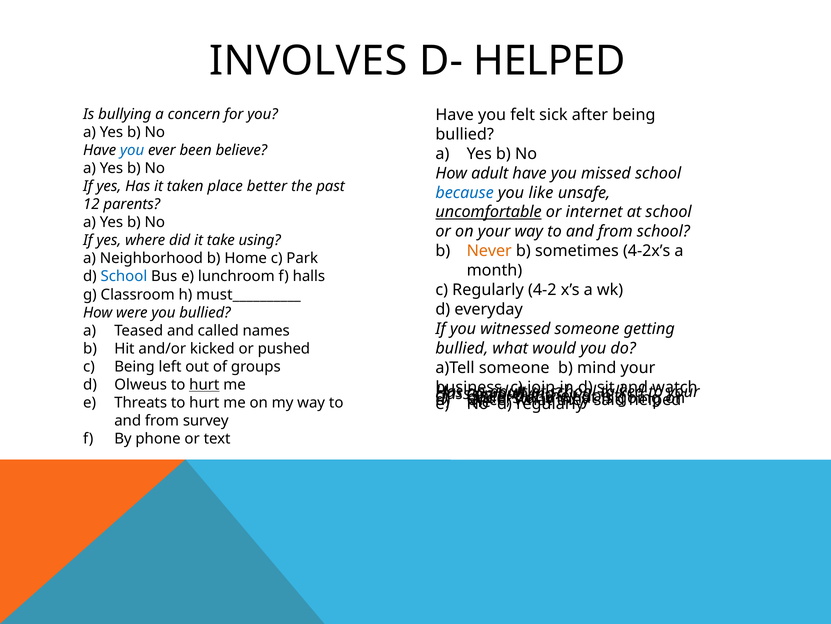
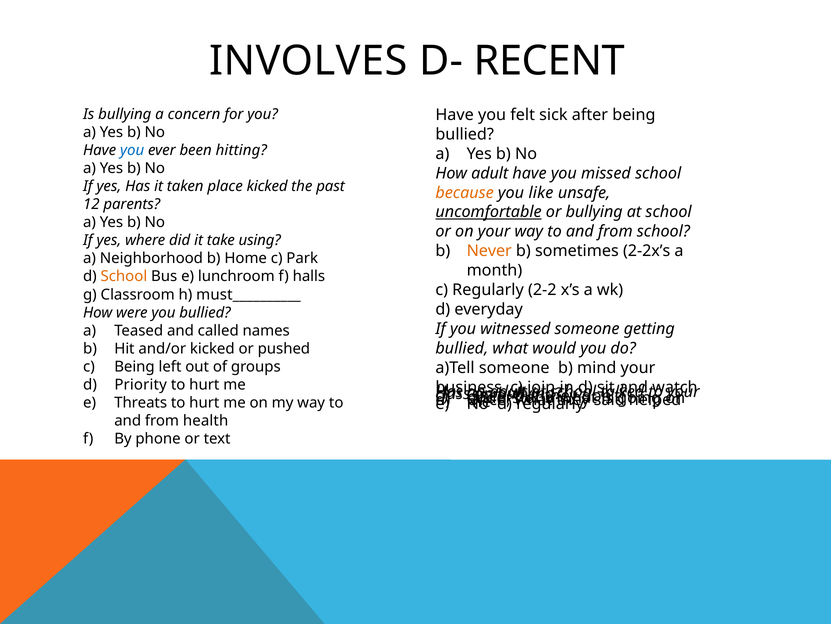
D- HELPED: HELPED -> RECENT
believe: believe -> hitting
place better: better -> kicked
because colour: blue -> orange
or internet: internet -> bullying
4-2x’s: 4-2x’s -> 2-2x’s
School at (124, 276) colour: blue -> orange
4-2: 4-2 -> 2-2
Olweus: Olweus -> Priority
hurt at (204, 384) underline: present -> none
survey: survey -> health
